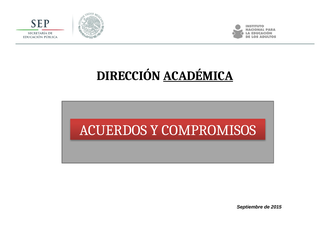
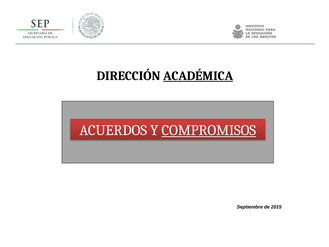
COMPROMISOS underline: none -> present
